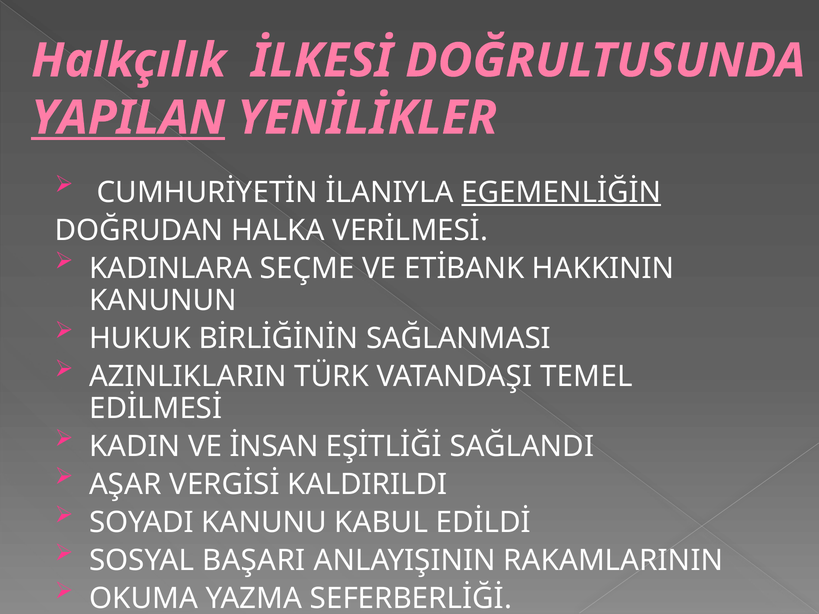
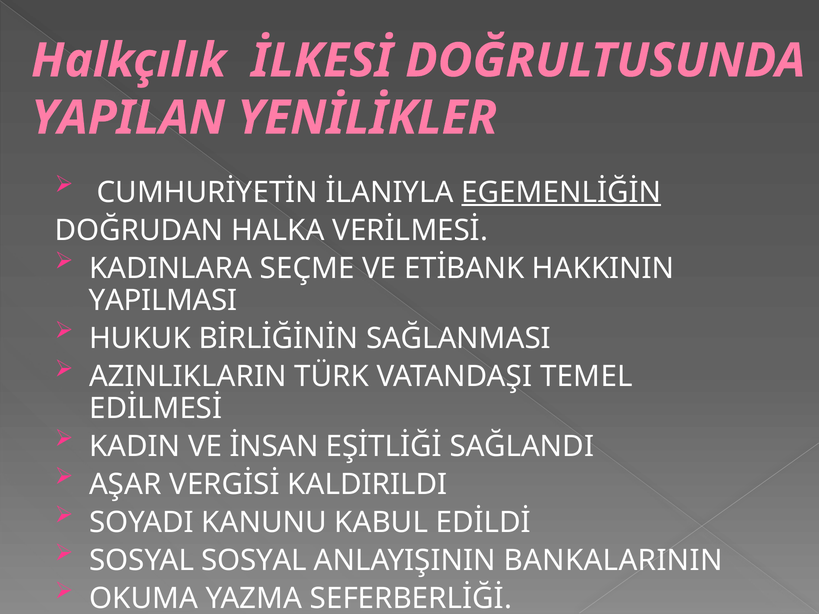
YAPILAN underline: present -> none
KANUNUN: KANUNUN -> YAPILMASI
SOSYAL BAŞARI: BAŞARI -> SOSYAL
RAKAMLARININ: RAKAMLARININ -> BANKALARININ
